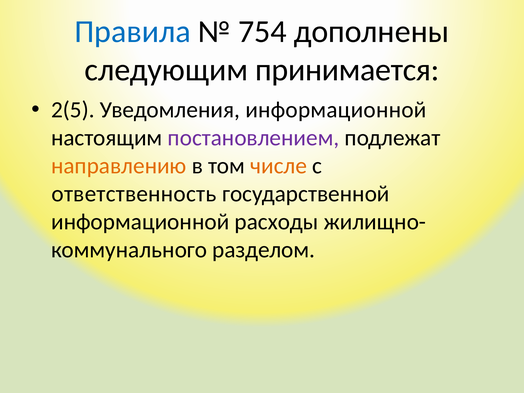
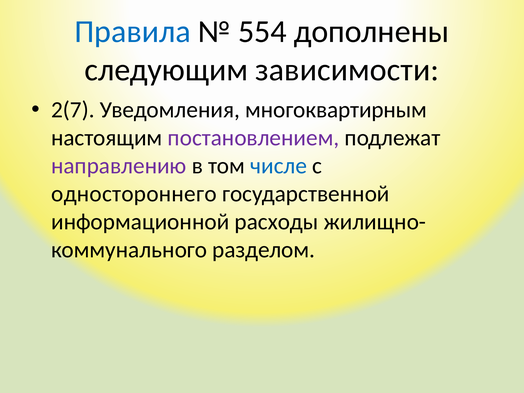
754: 754 -> 554
принимается: принимается -> зависимости
2(5: 2(5 -> 2(7
Уведомления информационной: информационной -> многоквартирным
направлению colour: orange -> purple
числе colour: orange -> blue
ответственность: ответственность -> одностороннего
